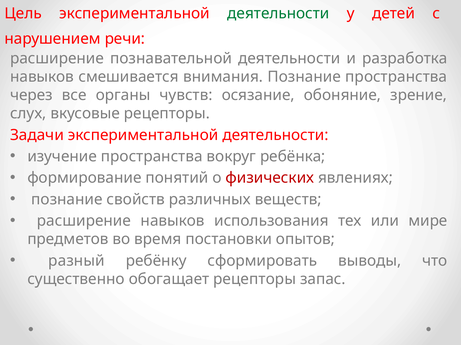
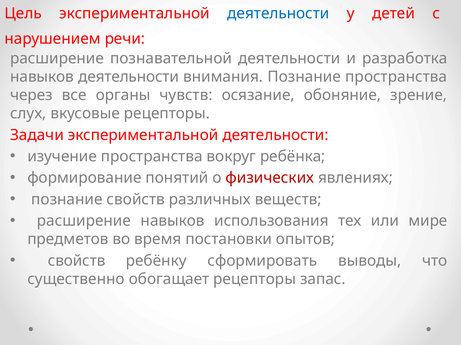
деятельности at (278, 13) colour: green -> blue
навыков смешивается: смешивается -> деятельности
разный at (77, 261): разный -> свойств
